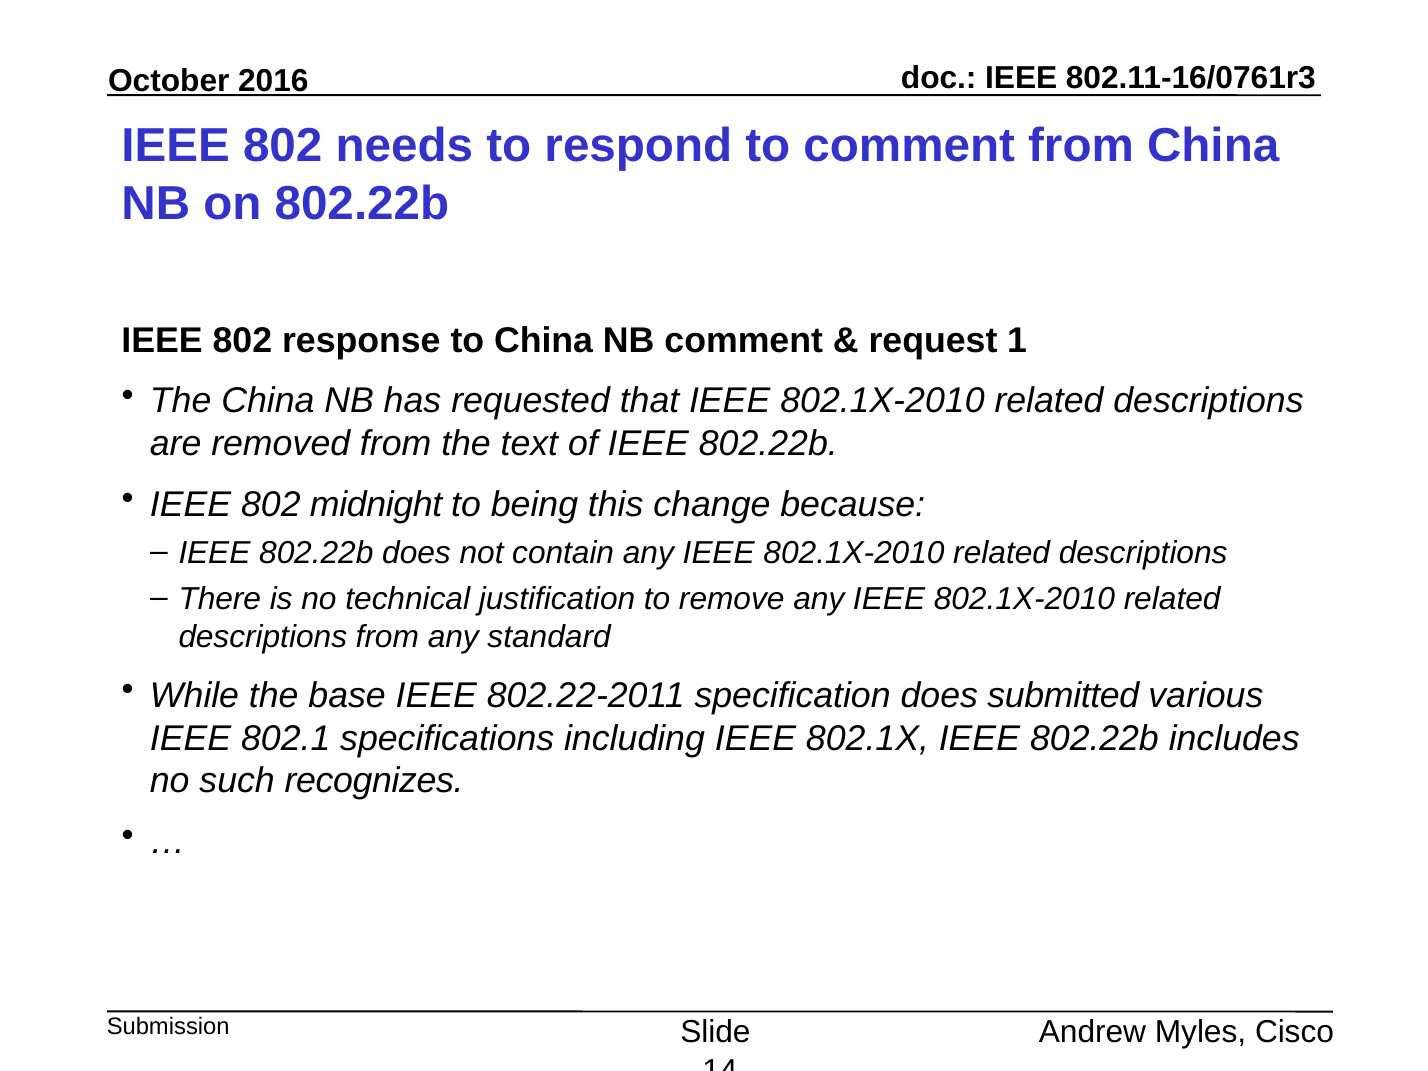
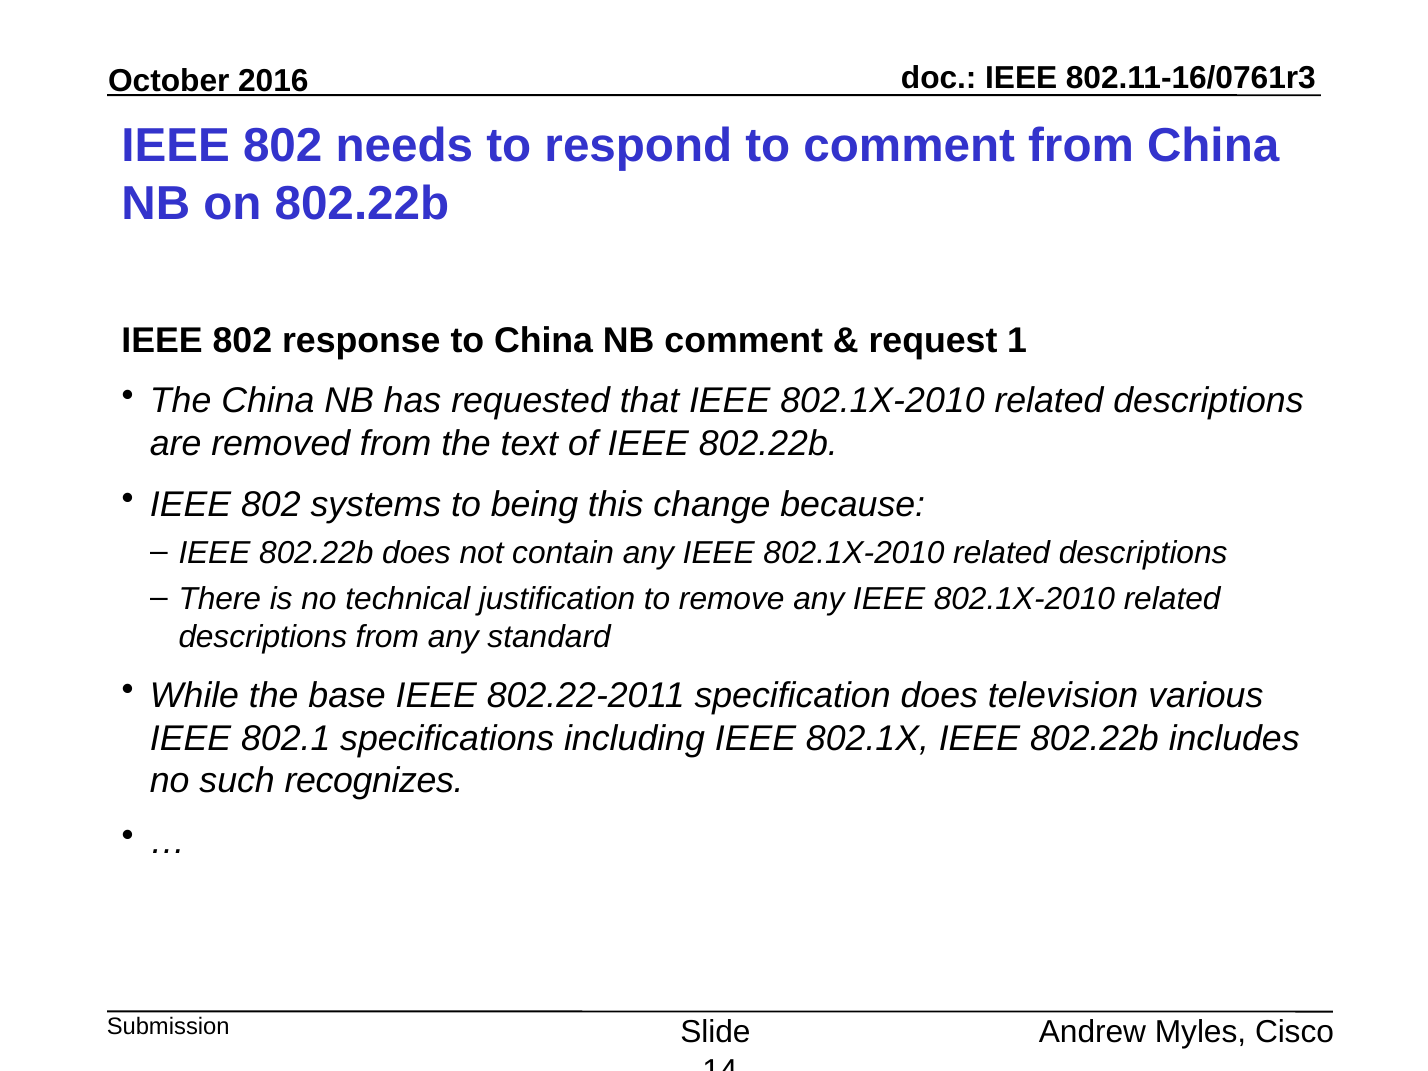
midnight: midnight -> systems
submitted: submitted -> television
